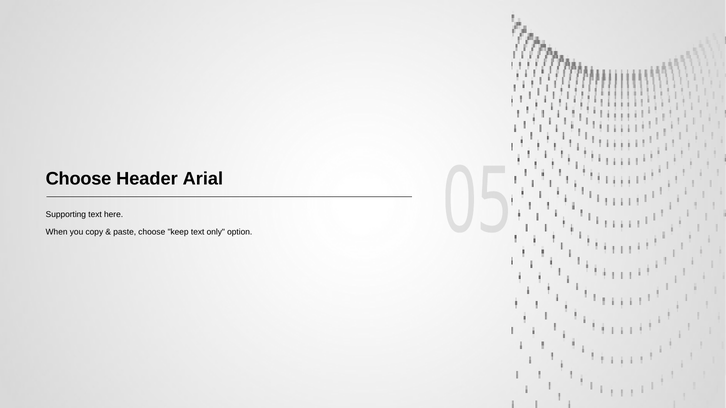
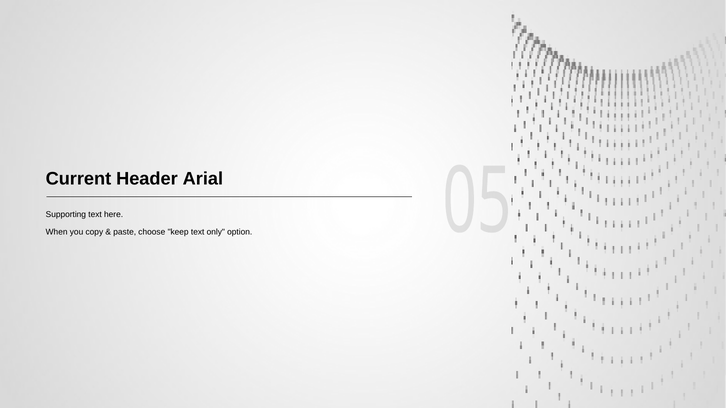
Choose at (79, 179): Choose -> Current
